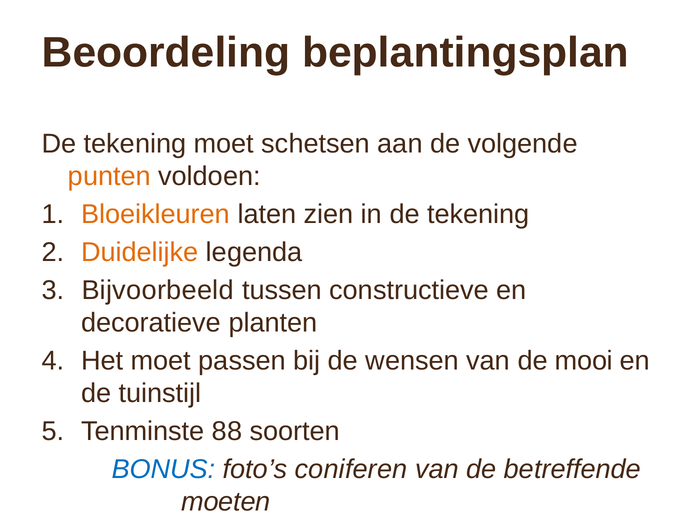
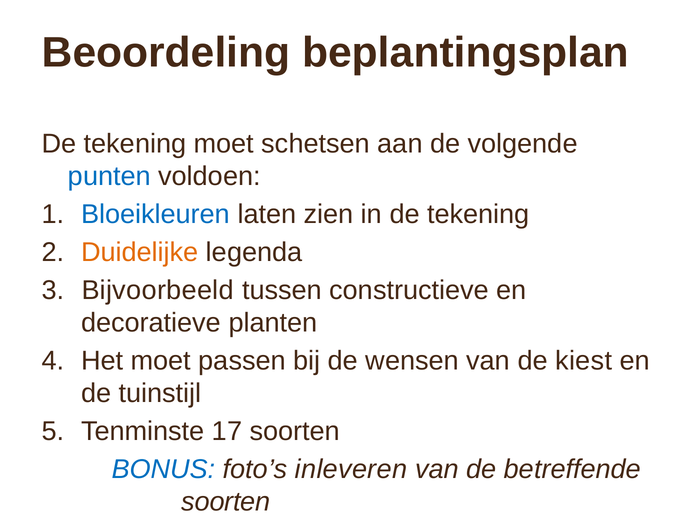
punten colour: orange -> blue
Bloeikleuren colour: orange -> blue
mooi: mooi -> kiest
88: 88 -> 17
foto’s coniferen: coniferen -> inleveren
moeten at (226, 502): moeten -> soorten
